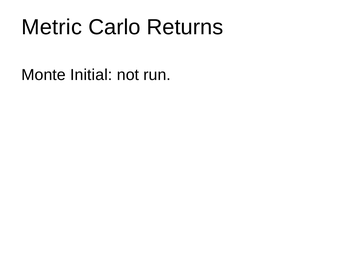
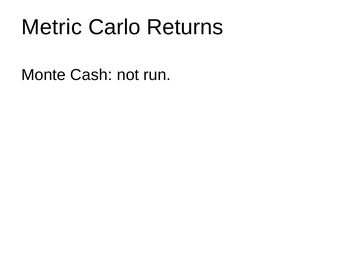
Initial: Initial -> Cash
